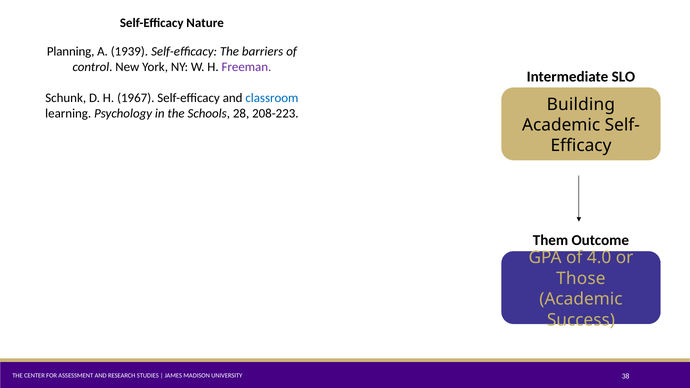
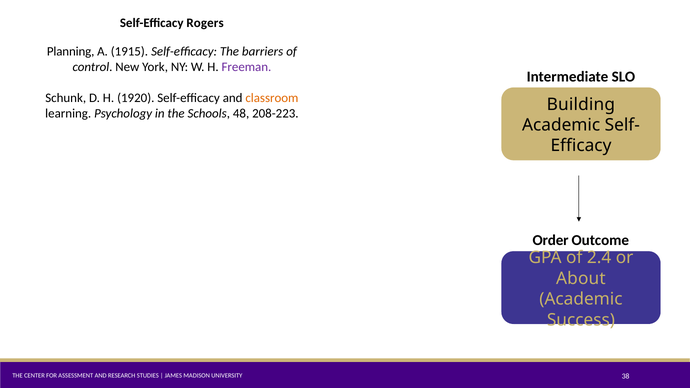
Nature: Nature -> Rogers
1939: 1939 -> 1915
1967: 1967 -> 1920
classroom colour: blue -> orange
28: 28 -> 48
Them: Them -> Order
4.0: 4.0 -> 2.4
Those: Those -> About
